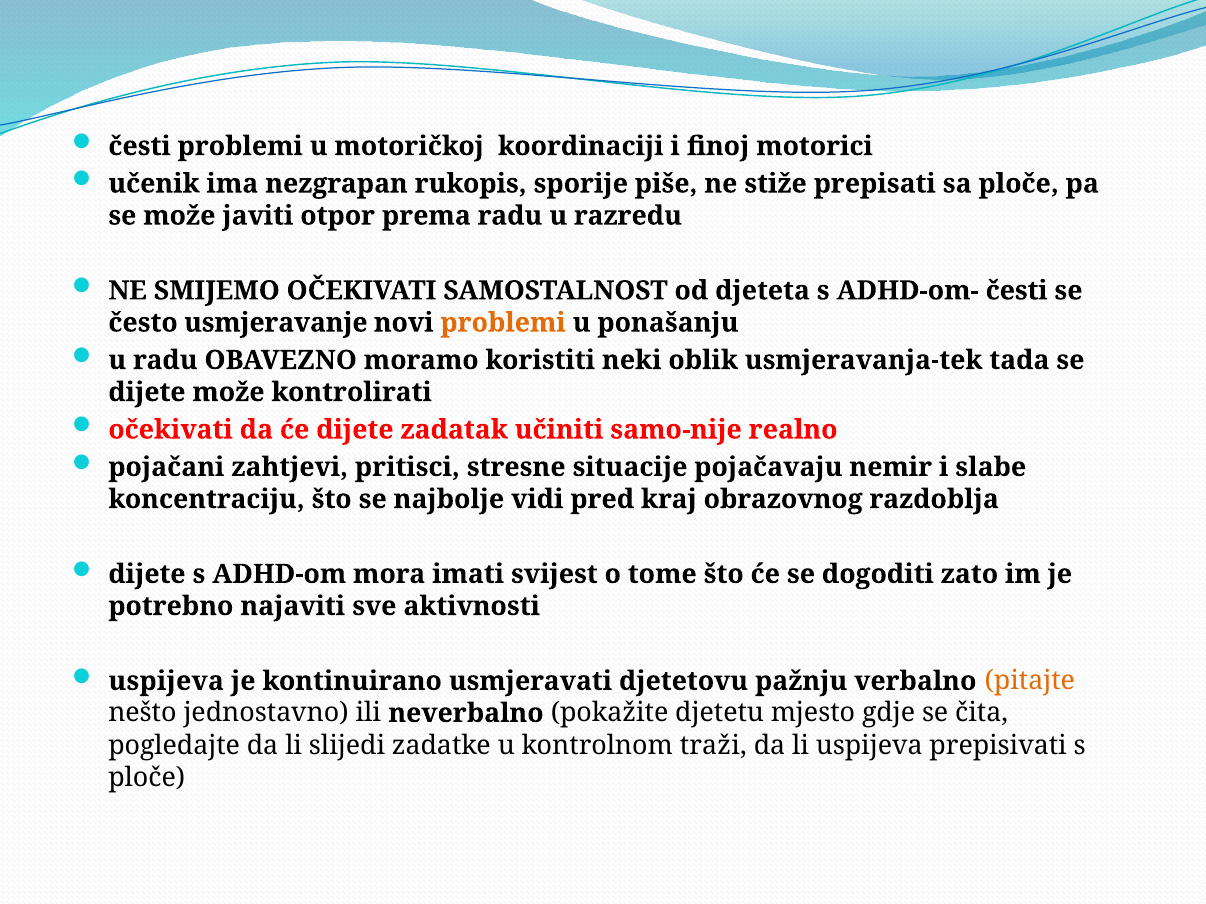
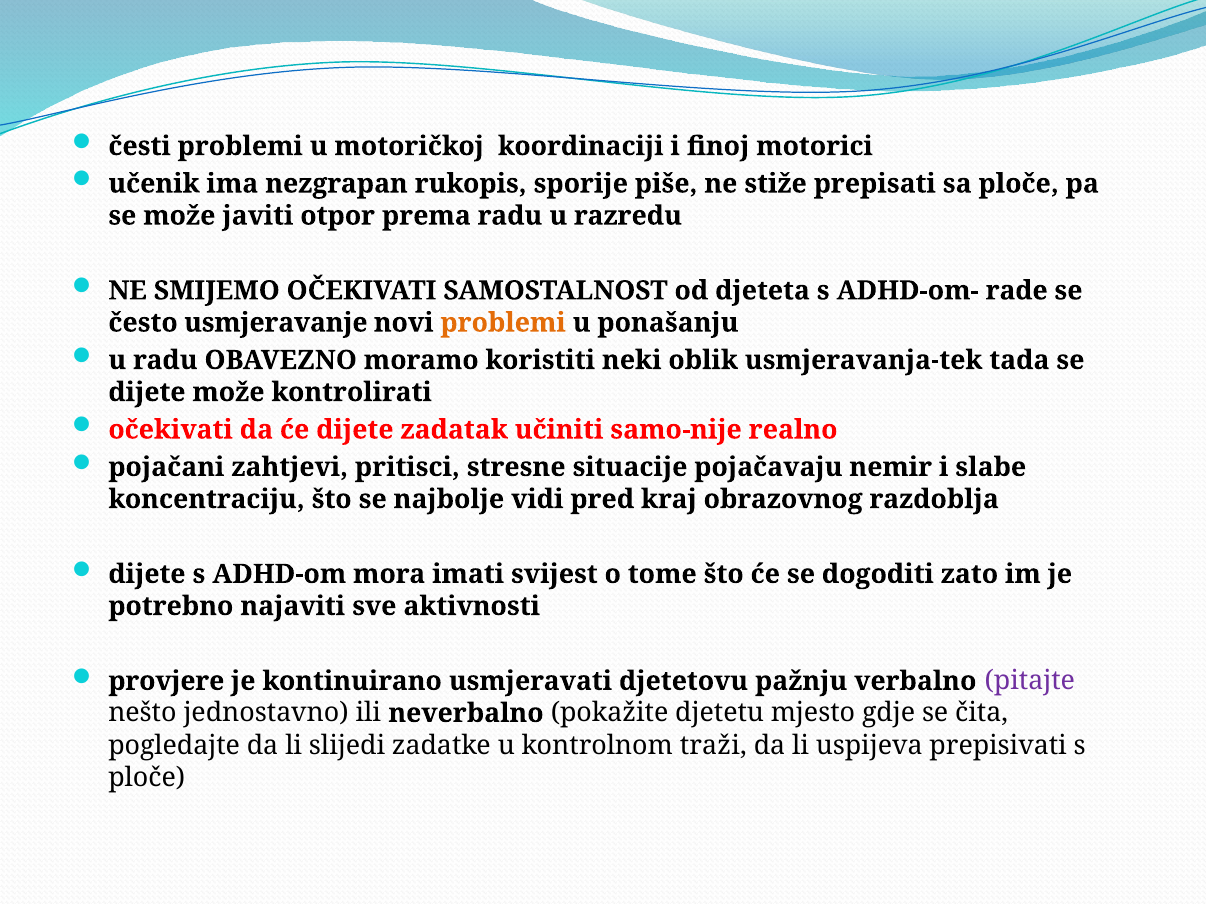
ADHD-om- česti: česti -> rade
uspijeva at (166, 681): uspijeva -> provjere
pitajte colour: orange -> purple
